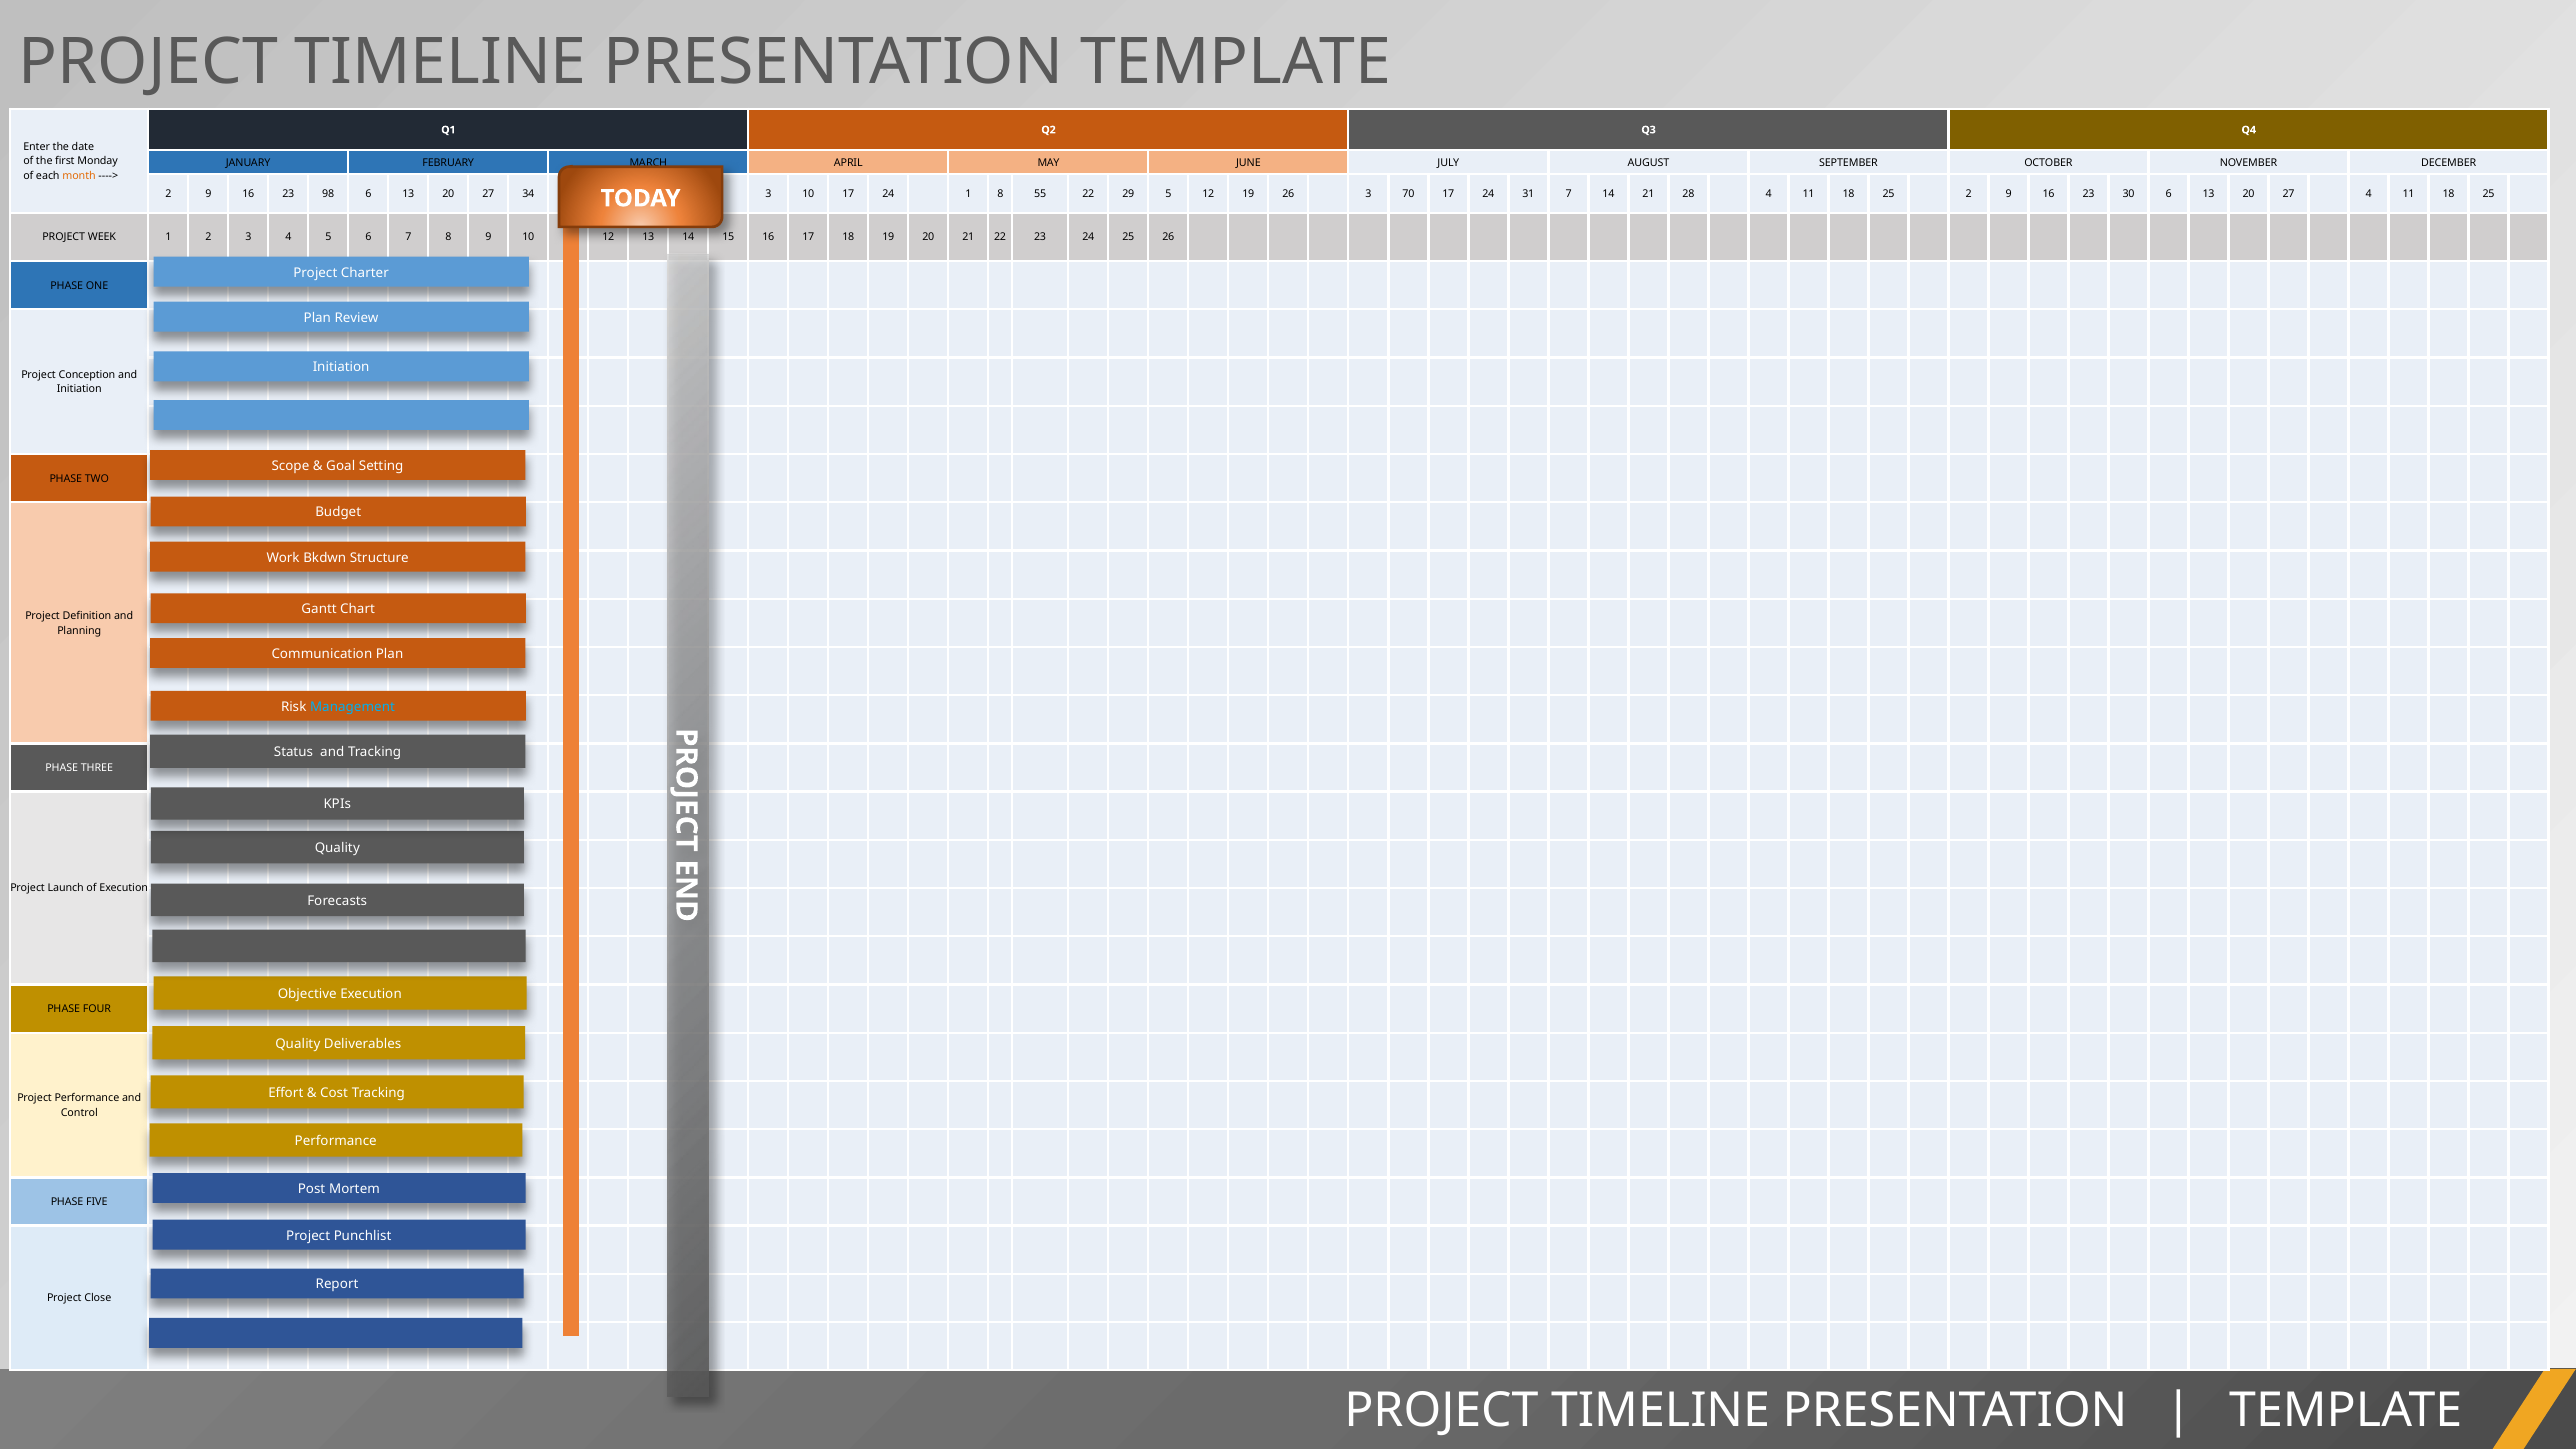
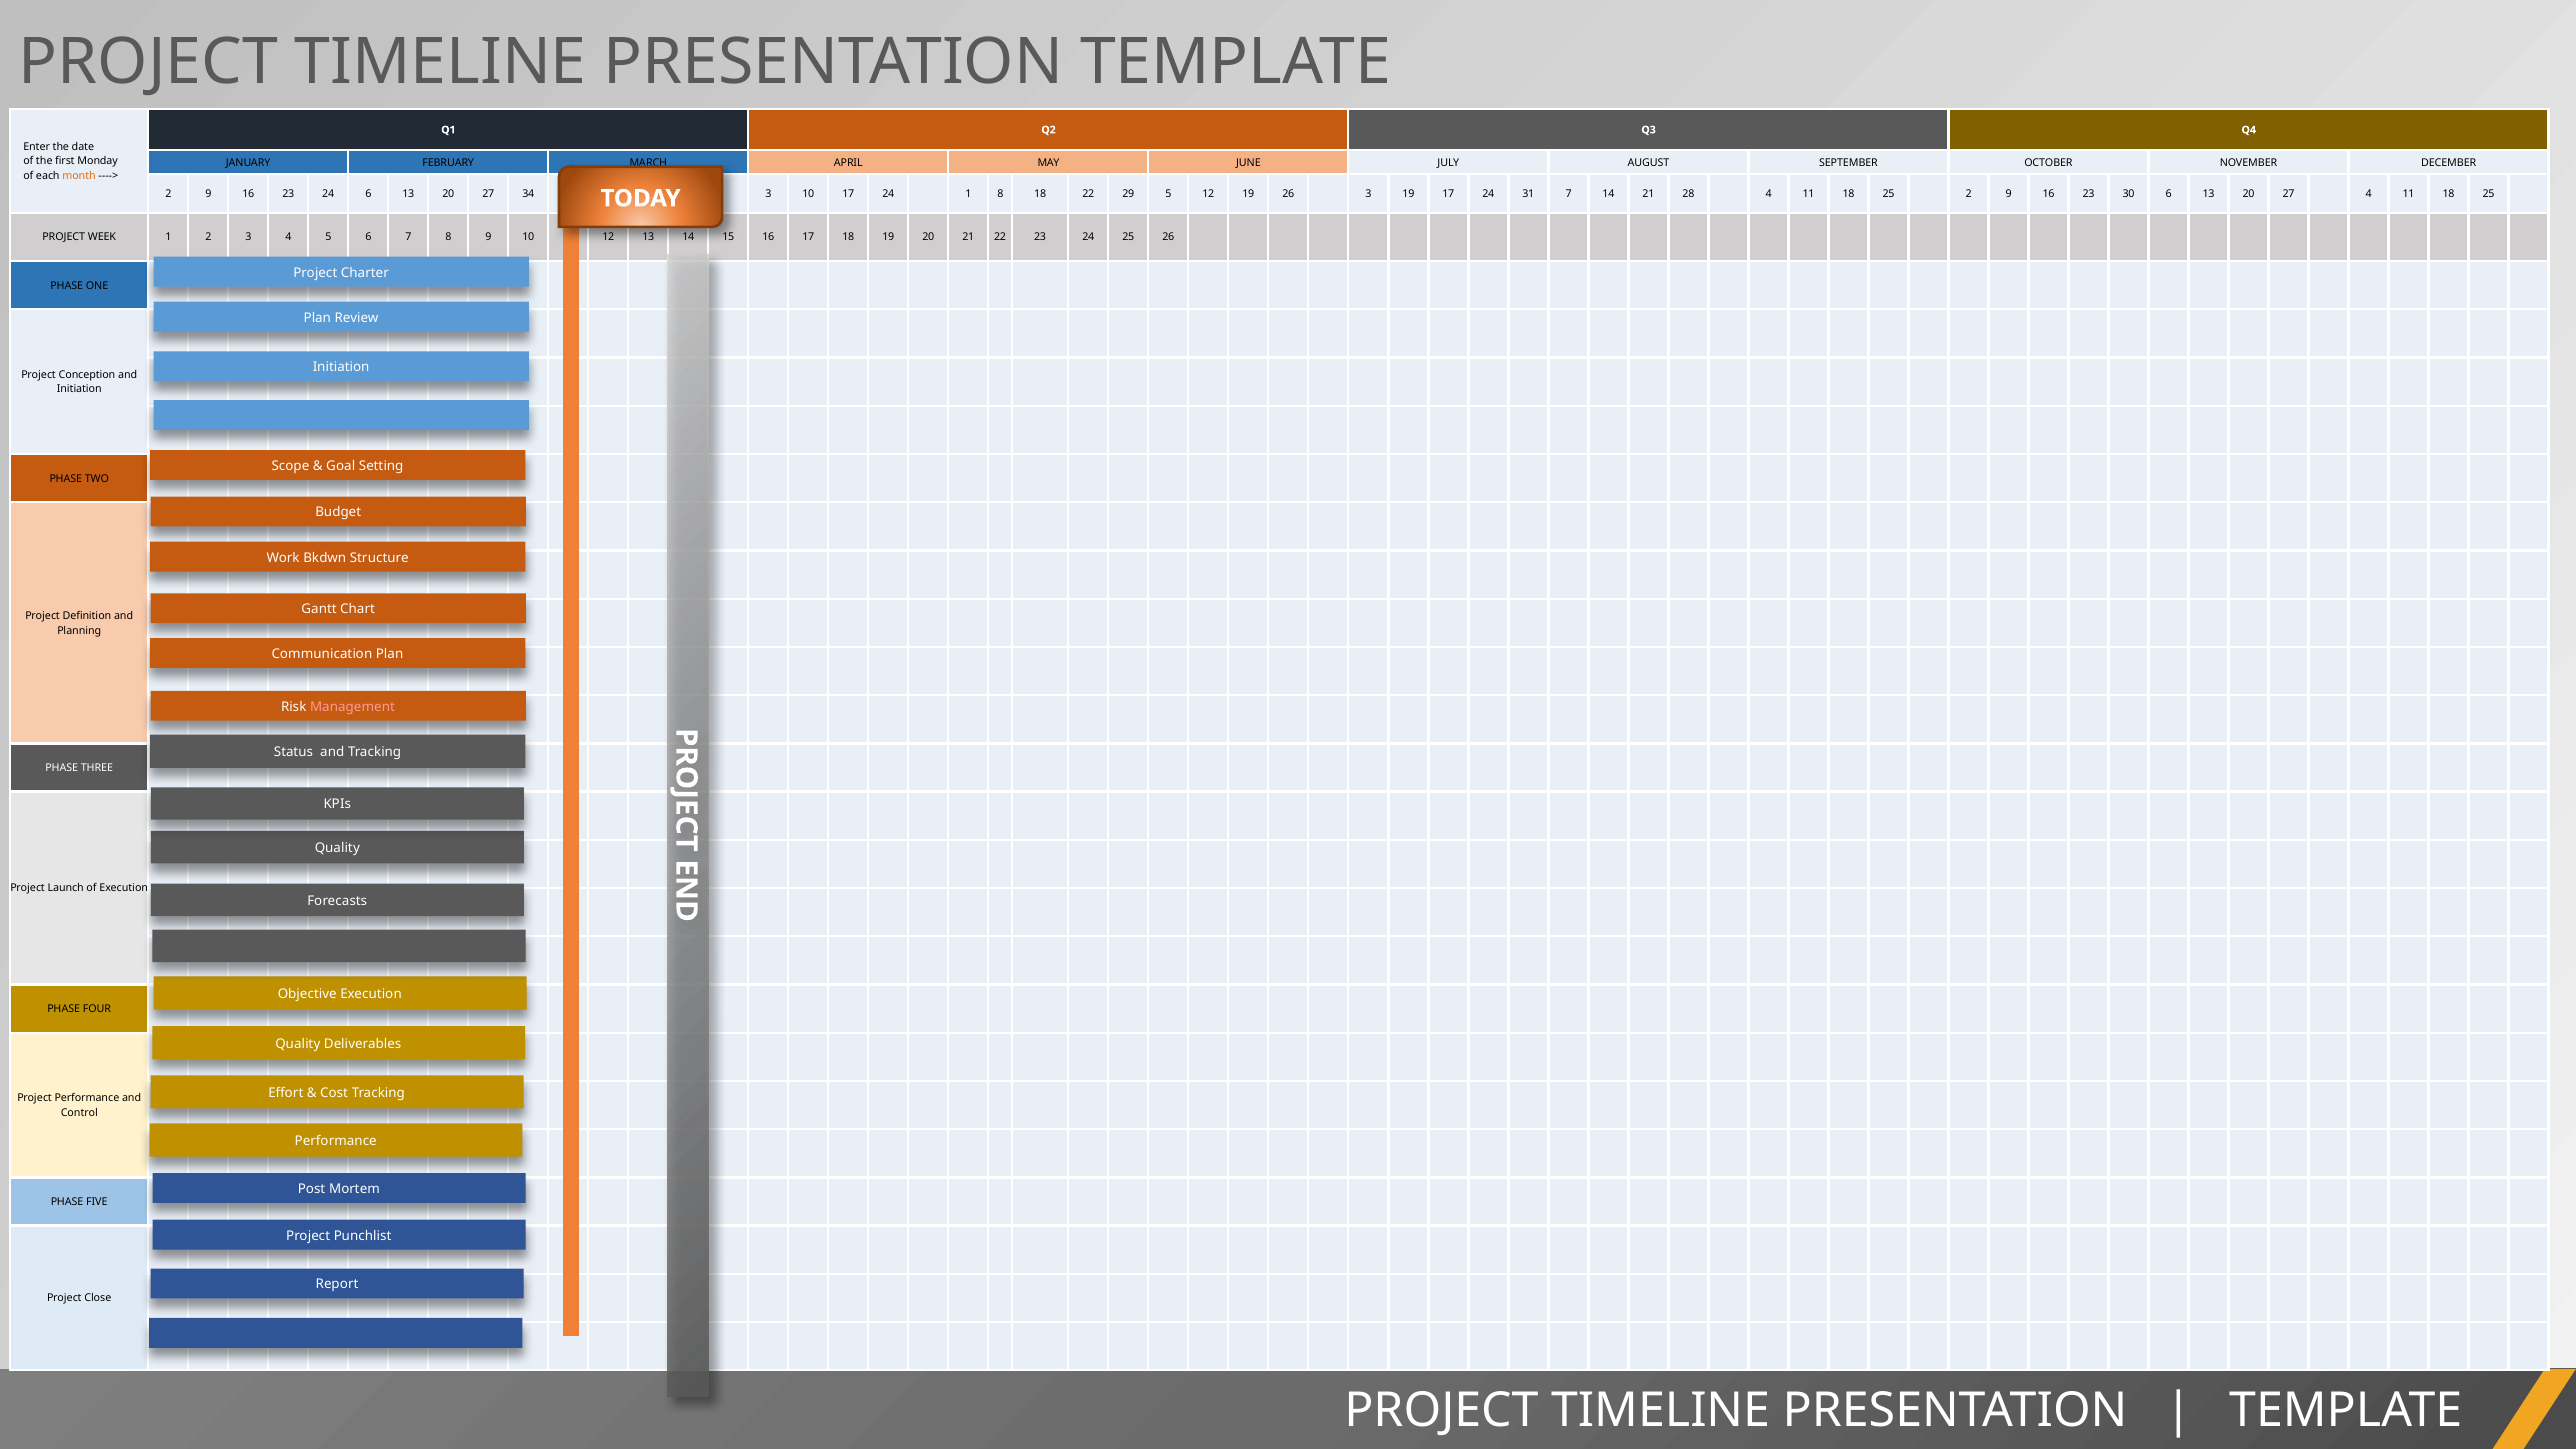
16 23 98: 98 -> 24
8 55: 55 -> 18
3 70: 70 -> 19
Management colour: light blue -> pink
